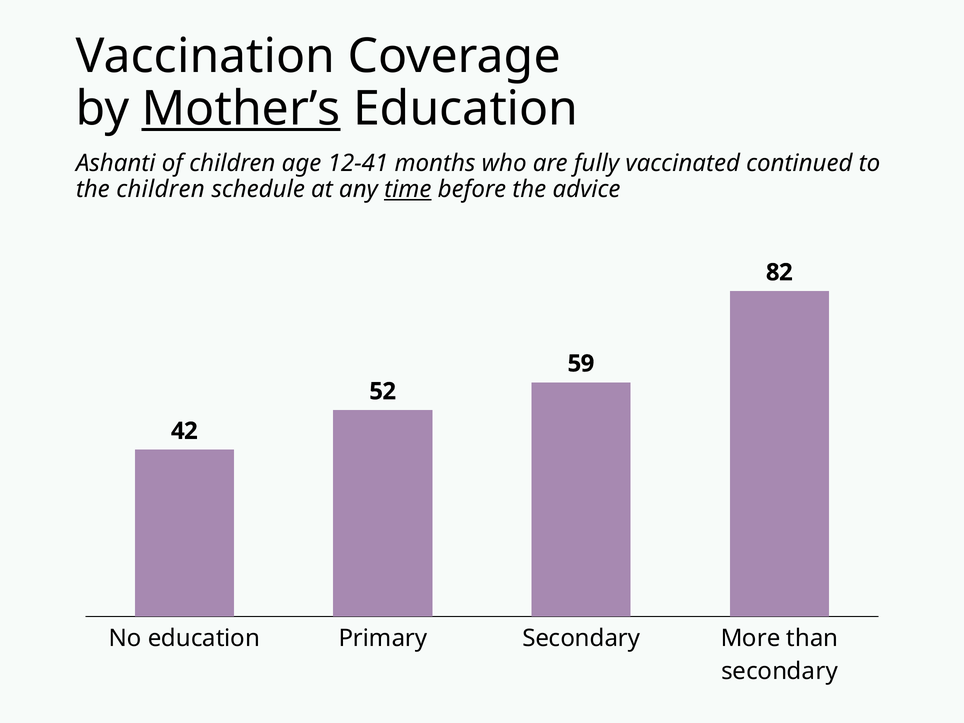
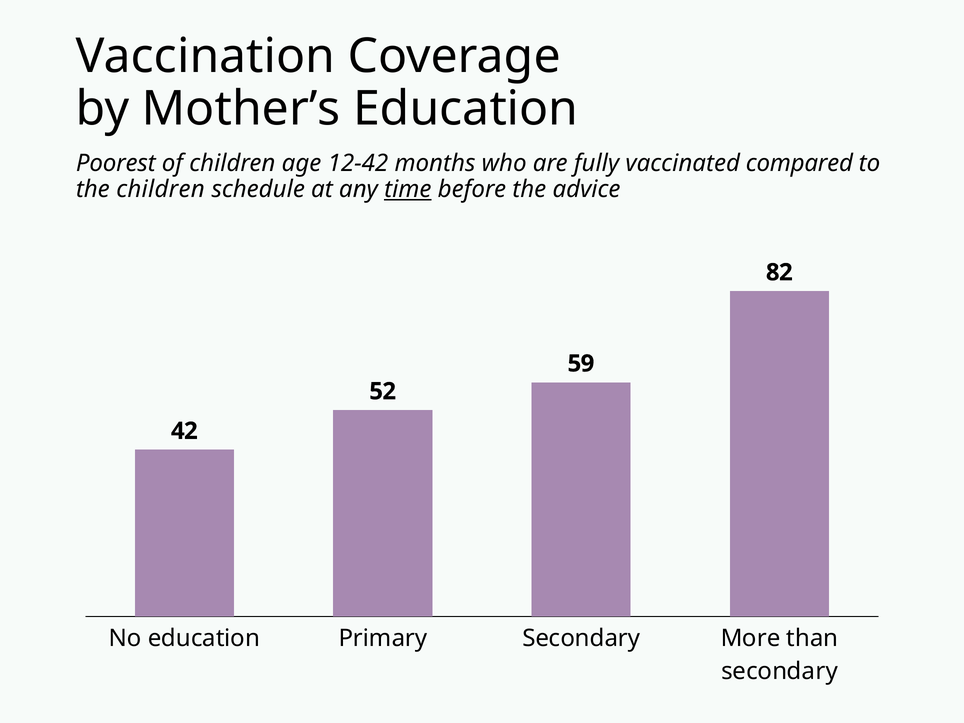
Mother’s underline: present -> none
Ashanti: Ashanti -> Poorest
12-41: 12-41 -> 12-42
continued: continued -> compared
